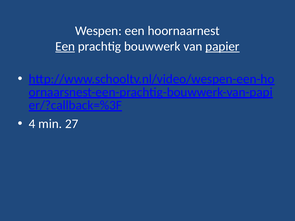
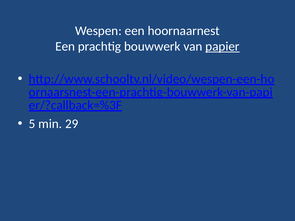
Een at (65, 46) underline: present -> none
4: 4 -> 5
27: 27 -> 29
